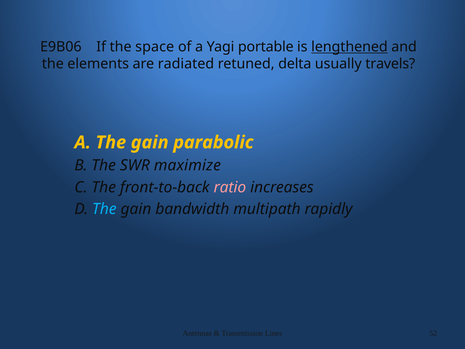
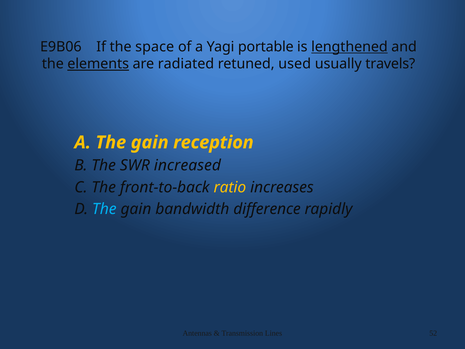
elements underline: none -> present
delta: delta -> used
parabolic: parabolic -> reception
maximize: maximize -> increased
ratio colour: pink -> yellow
multipath: multipath -> difference
